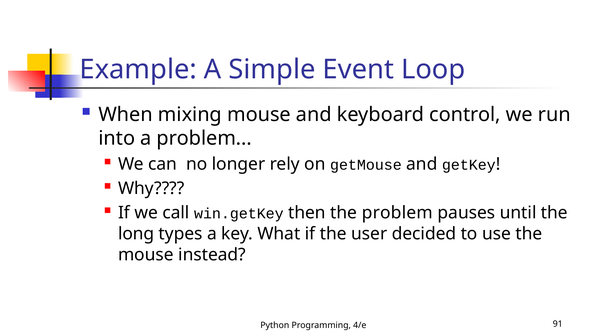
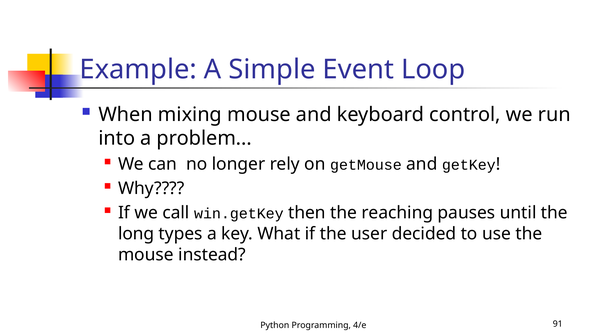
the problem: problem -> reaching
